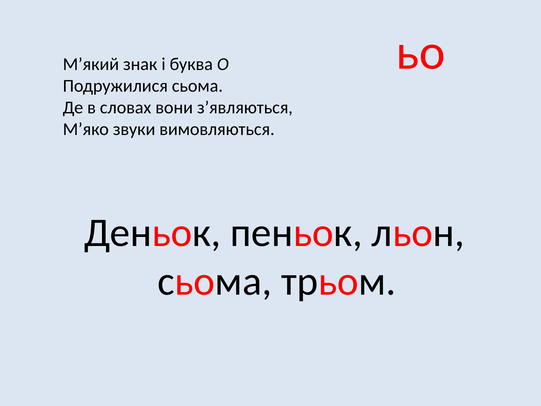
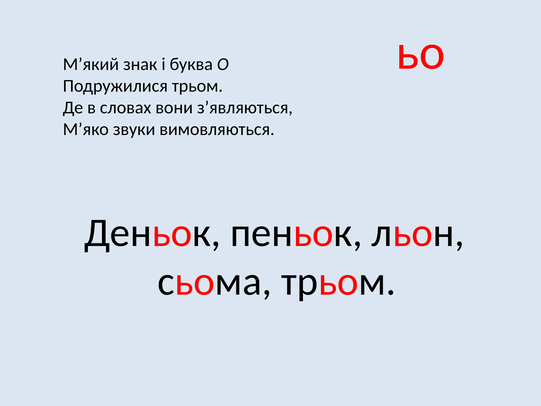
Подружилися сьома: сьома -> трьом
